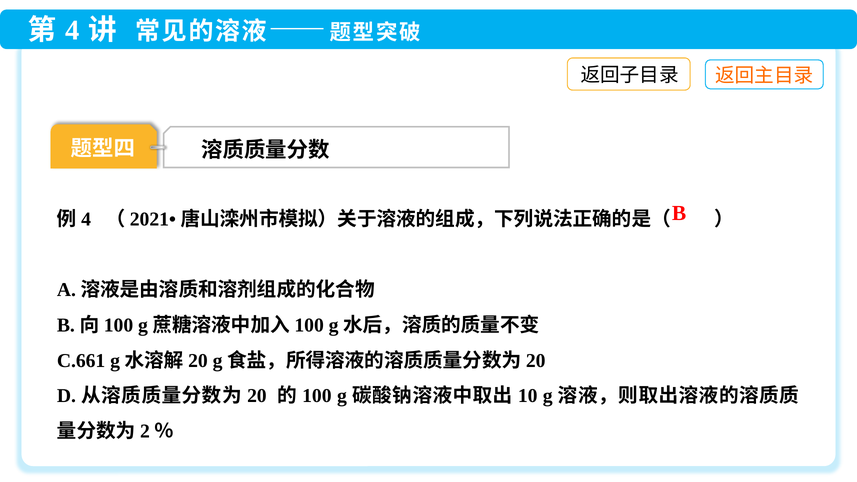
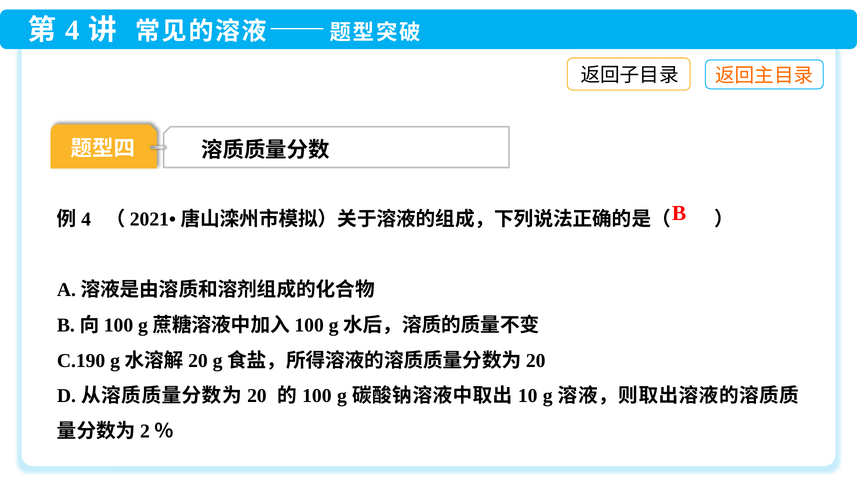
C.661: C.661 -> C.190
